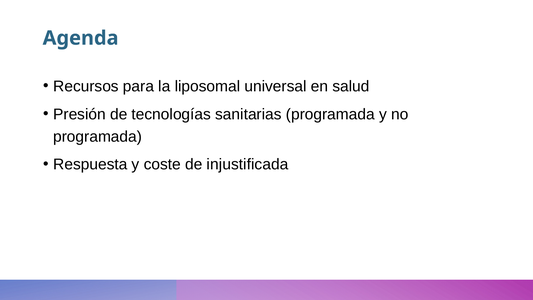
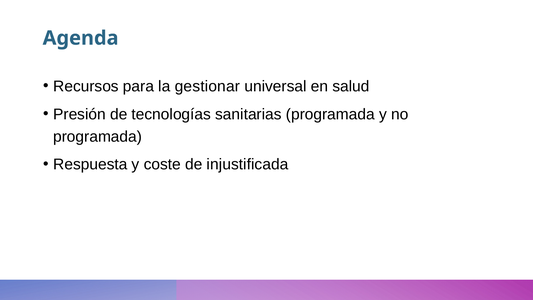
liposomal: liposomal -> gestionar
